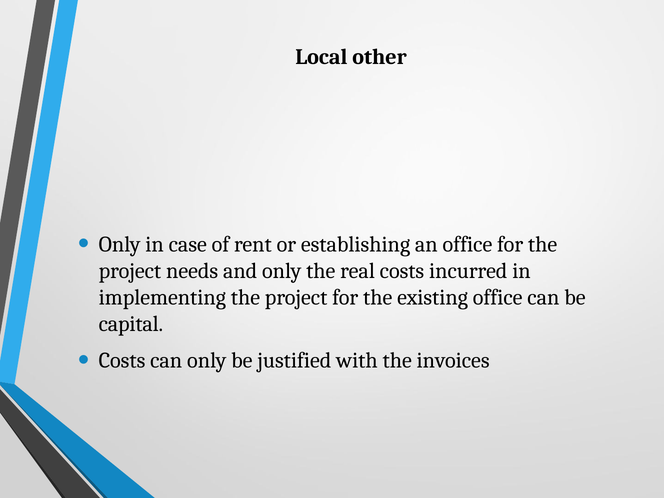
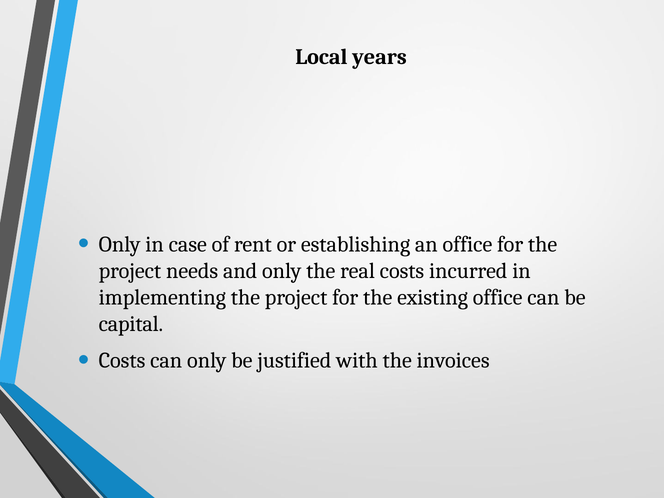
other: other -> years
